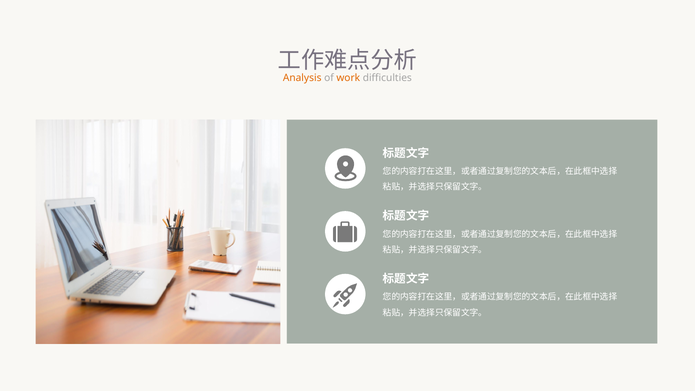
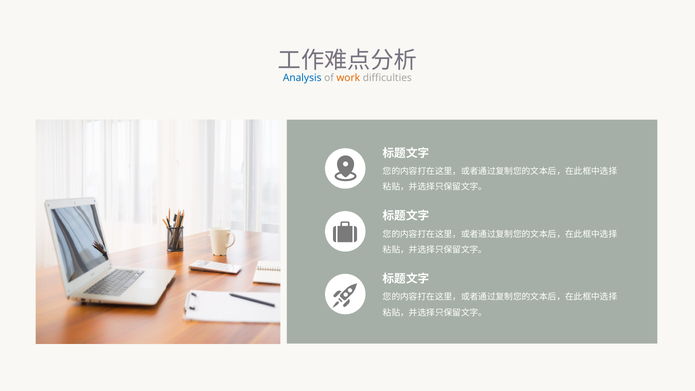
Analysis colour: orange -> blue
